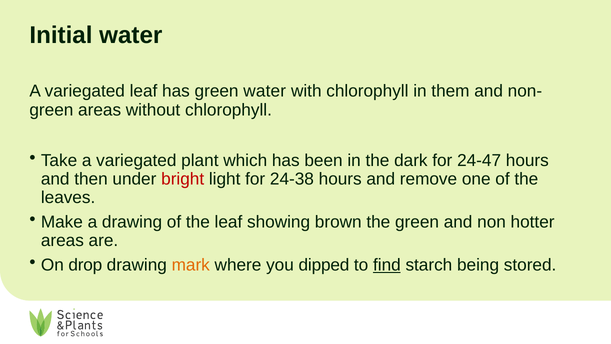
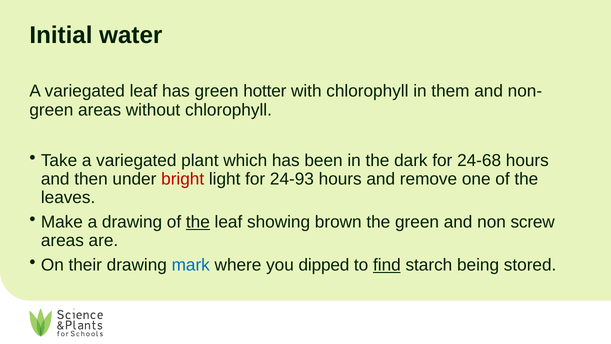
green water: water -> hotter
24-47: 24-47 -> 24-68
24-38: 24-38 -> 24-93
the at (198, 222) underline: none -> present
hotter: hotter -> screw
drop: drop -> their
mark colour: orange -> blue
